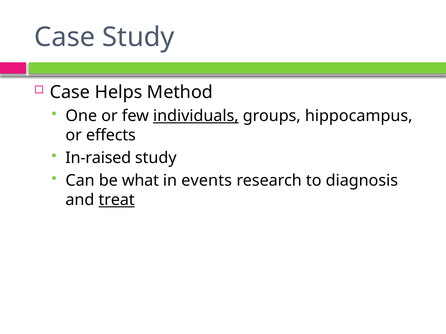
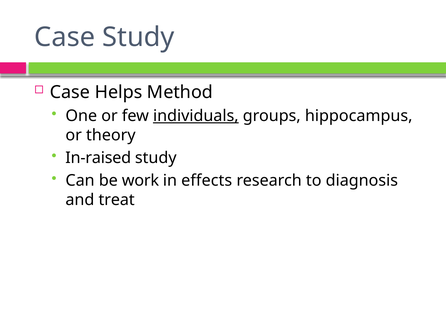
effects: effects -> theory
what: what -> work
events: events -> effects
treat underline: present -> none
